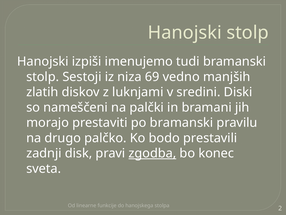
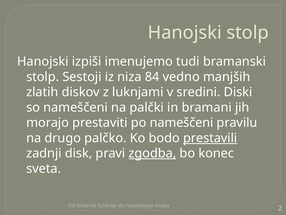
69: 69 -> 84
po bramanski: bramanski -> nameščeni
prestavili underline: none -> present
